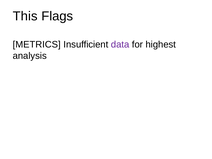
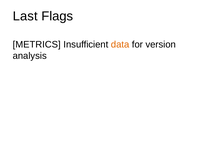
This: This -> Last
data colour: purple -> orange
highest: highest -> version
